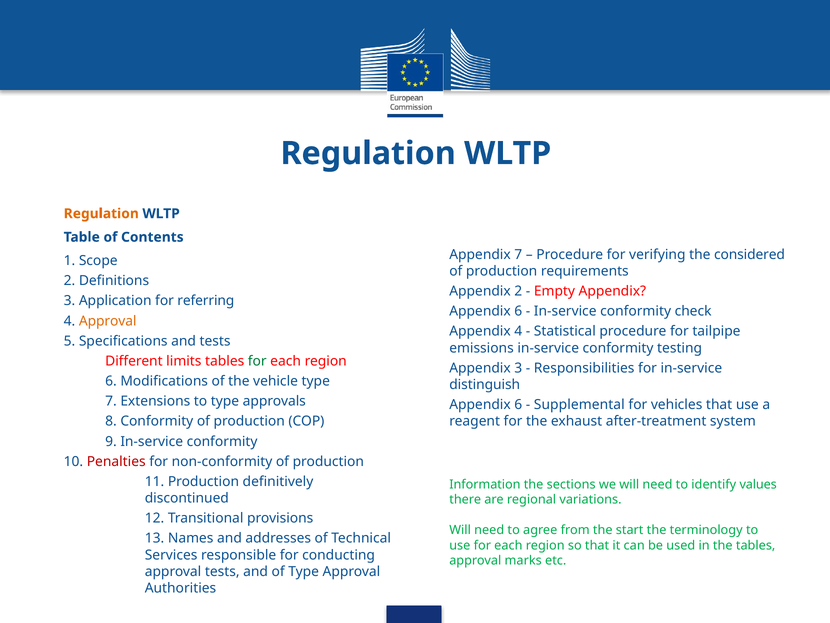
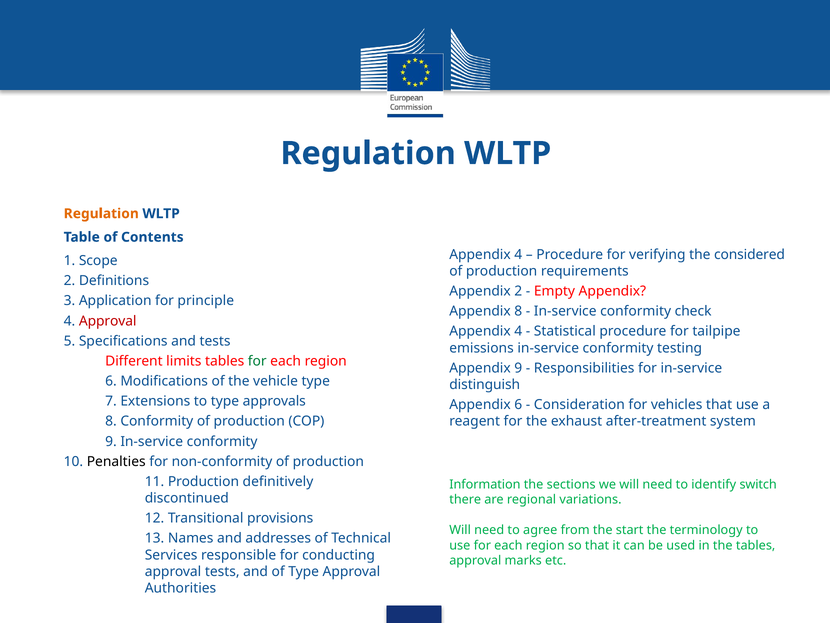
7 at (518, 254): 7 -> 4
referring: referring -> principle
6 at (518, 311): 6 -> 8
Approval at (108, 321) colour: orange -> red
Appendix 3: 3 -> 9
Supplemental: Supplemental -> Consideration
Penalties colour: red -> black
values: values -> switch
